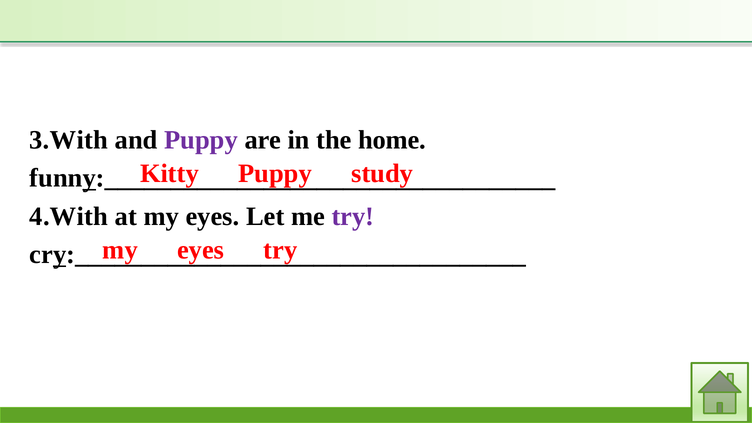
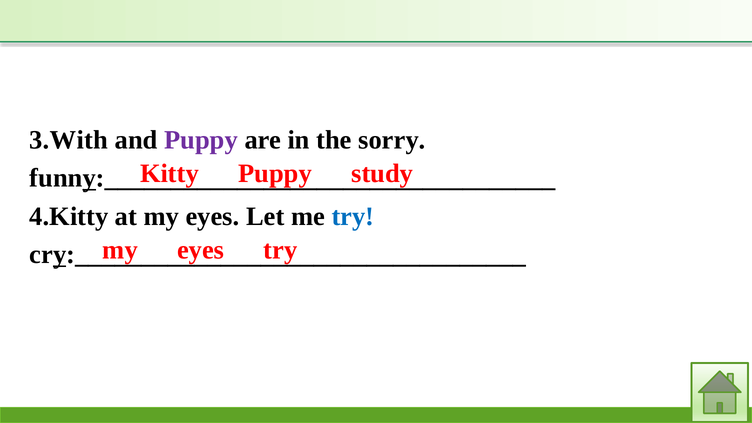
home: home -> sorry
4.With: 4.With -> 4.Kitty
try at (353, 216) colour: purple -> blue
